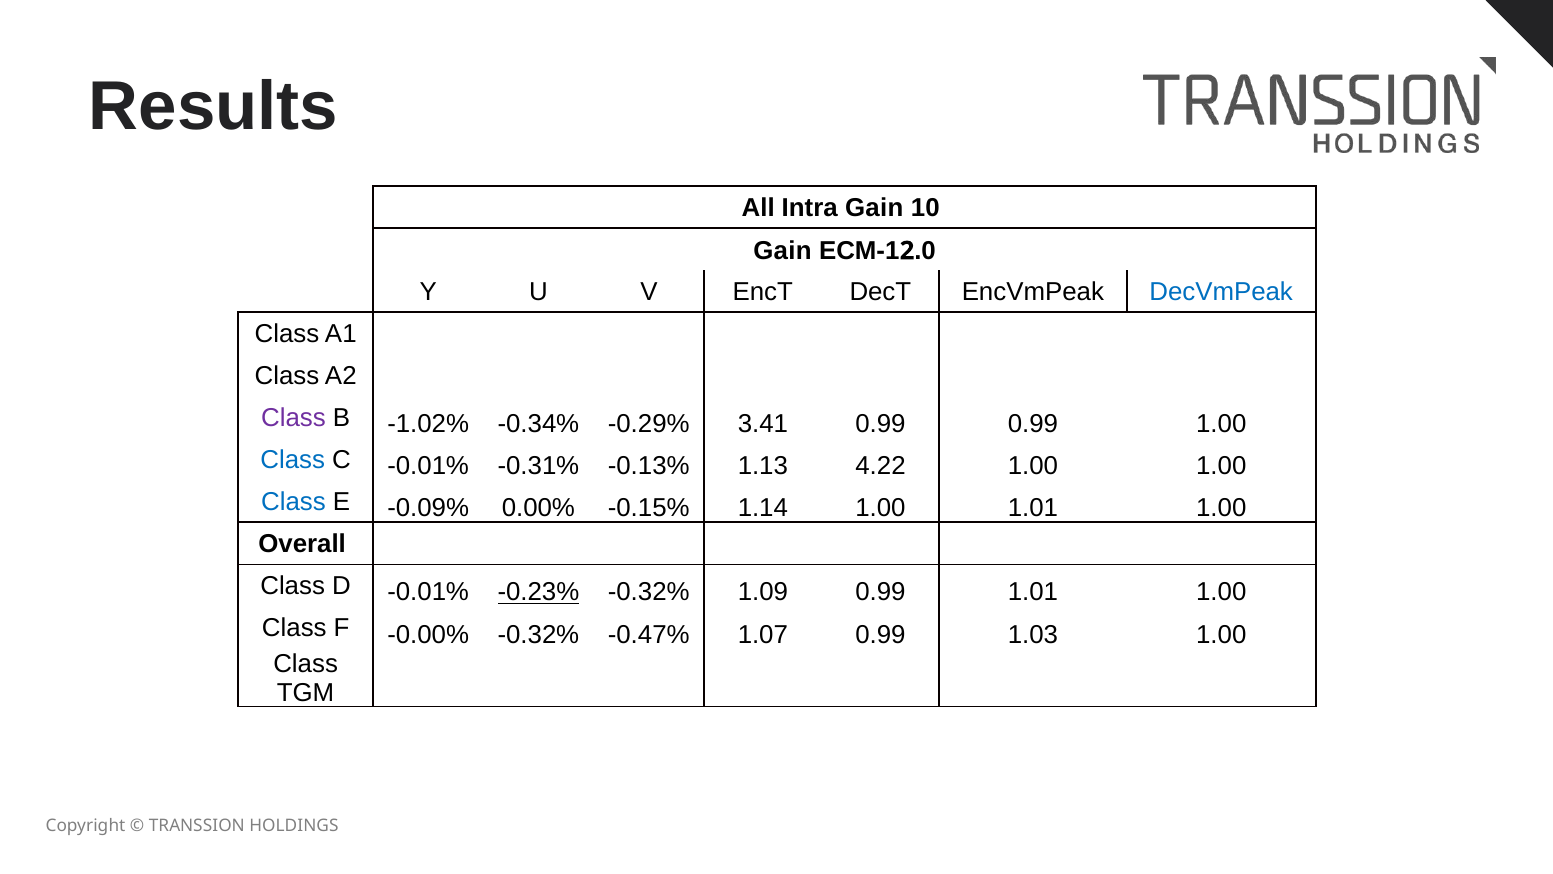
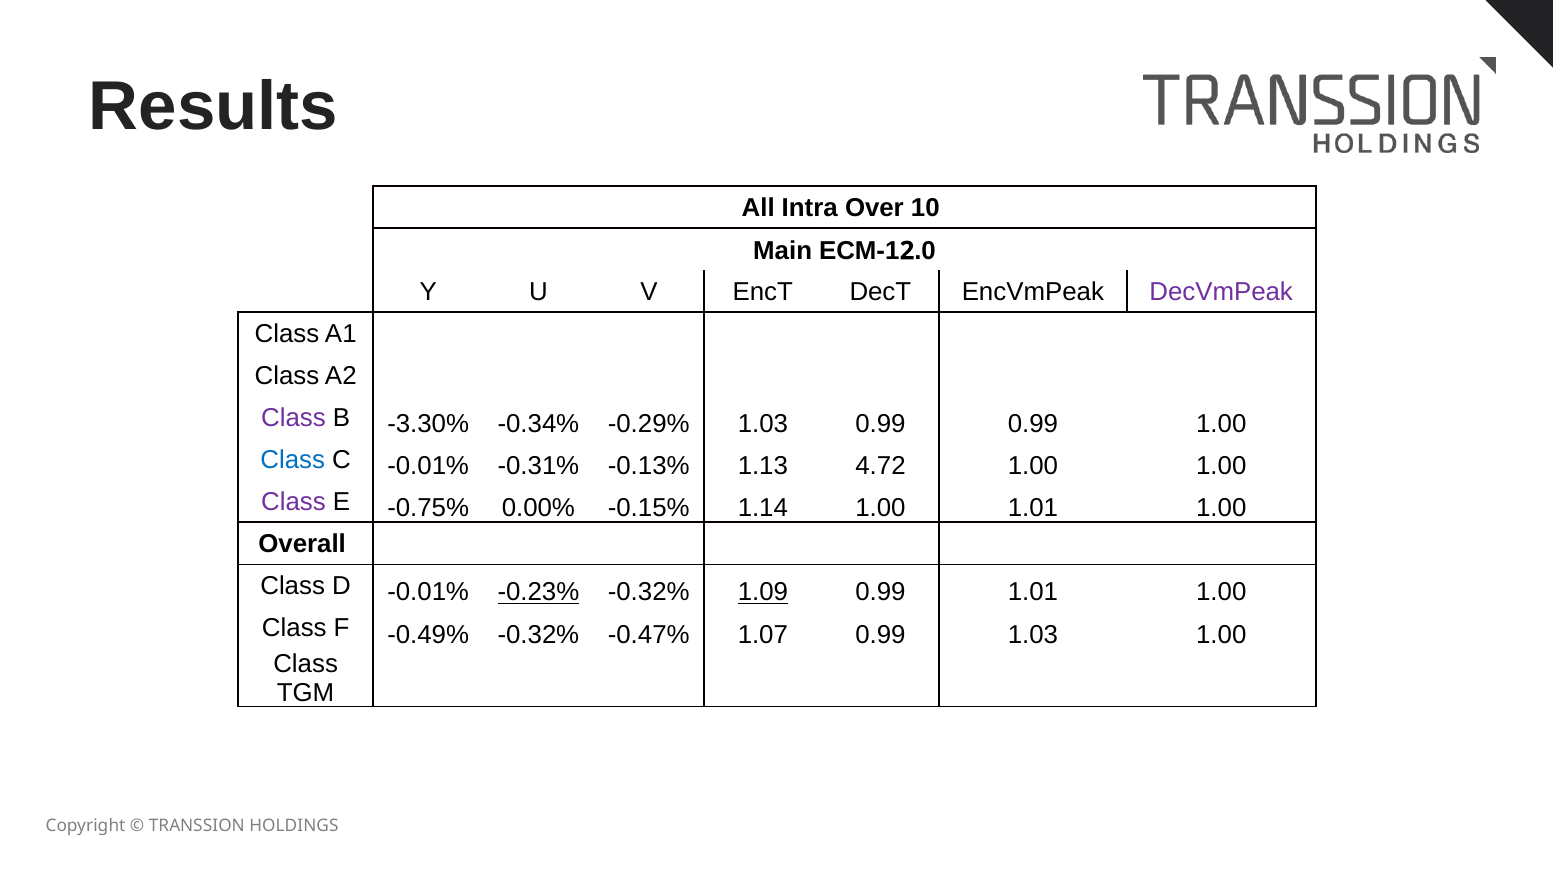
Intra Gain: Gain -> Over
Gain at (782, 251): Gain -> Main
DecVmPeak colour: blue -> purple
-1.02%: -1.02% -> -3.30%
-0.29% 3.41: 3.41 -> 1.03
4.22: 4.22 -> 4.72
Class at (294, 502) colour: blue -> purple
-0.09%: -0.09% -> -0.75%
1.09 underline: none -> present
-0.00%: -0.00% -> -0.49%
